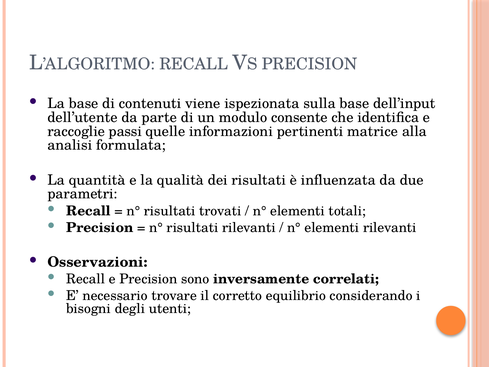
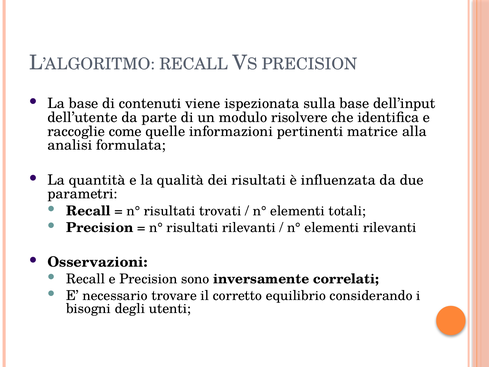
consente: consente -> risolvere
passi: passi -> come
